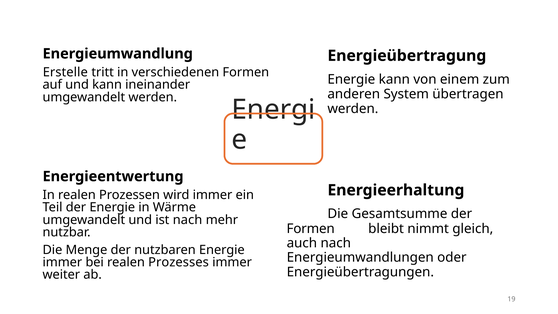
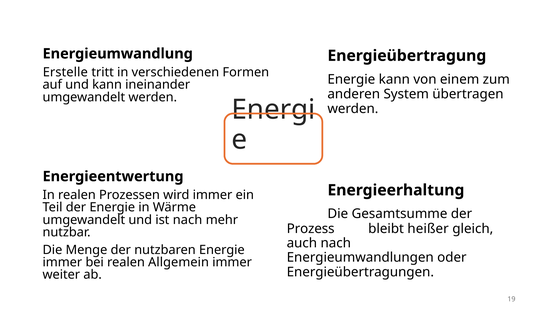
Formen at (311, 229): Formen -> Prozess
nimmt: nimmt -> heißer
Prozesses: Prozesses -> Allgemein
